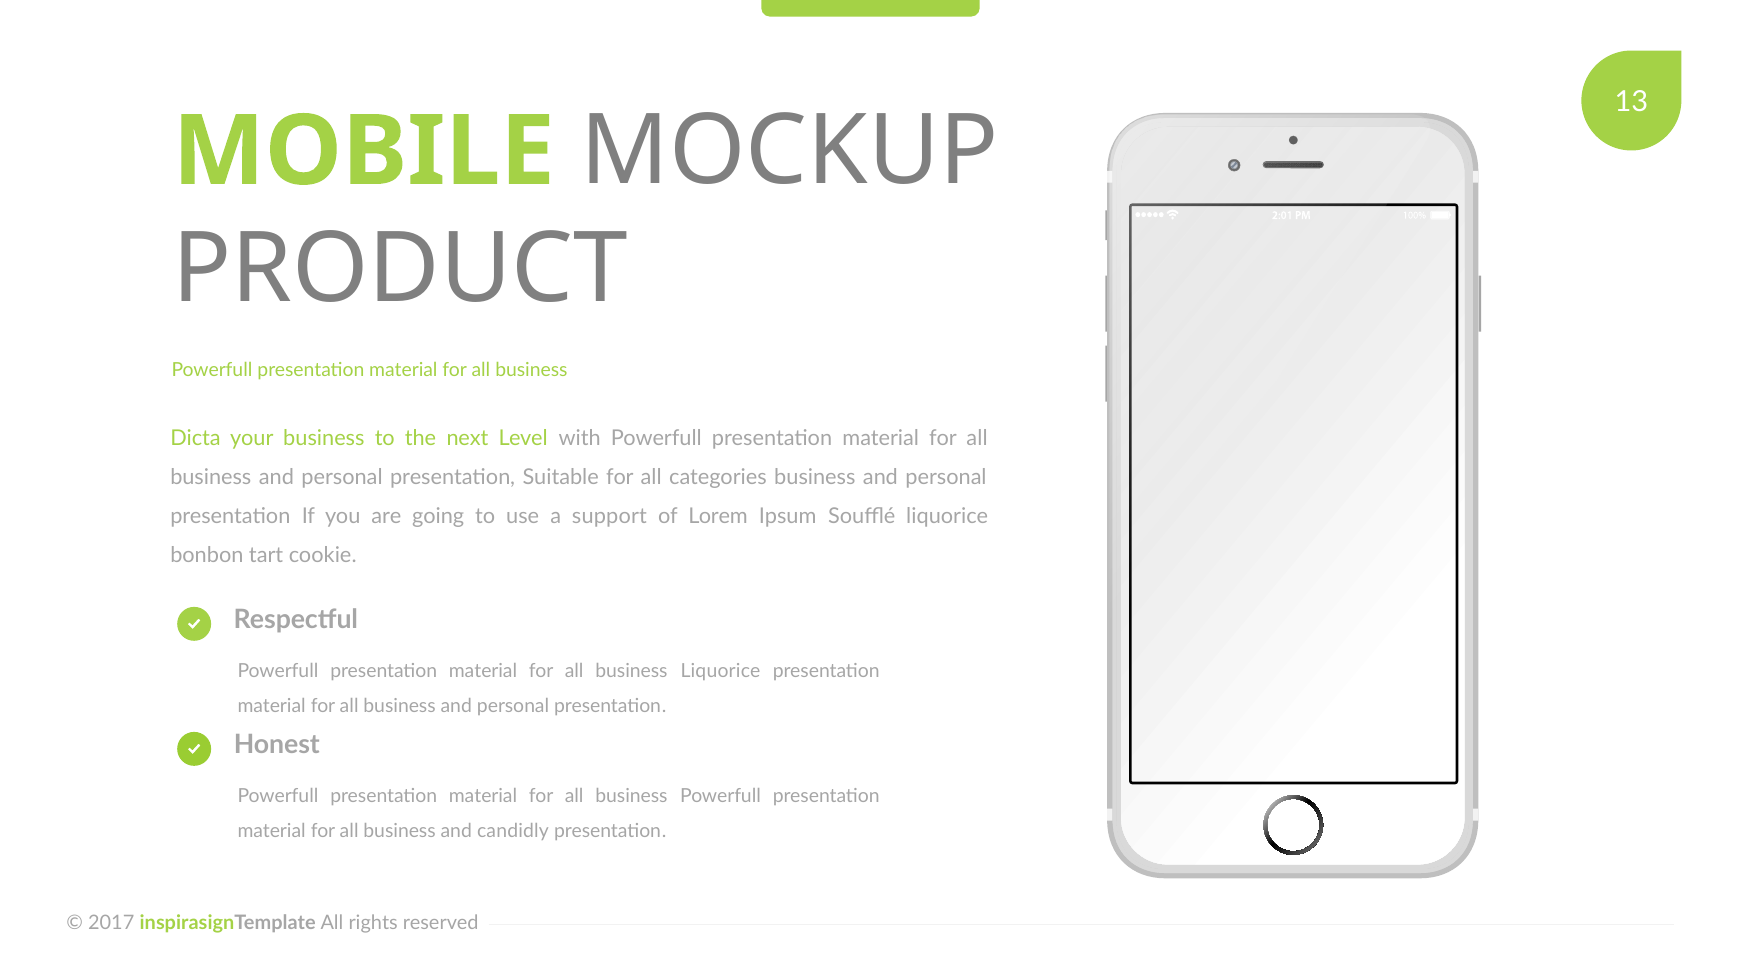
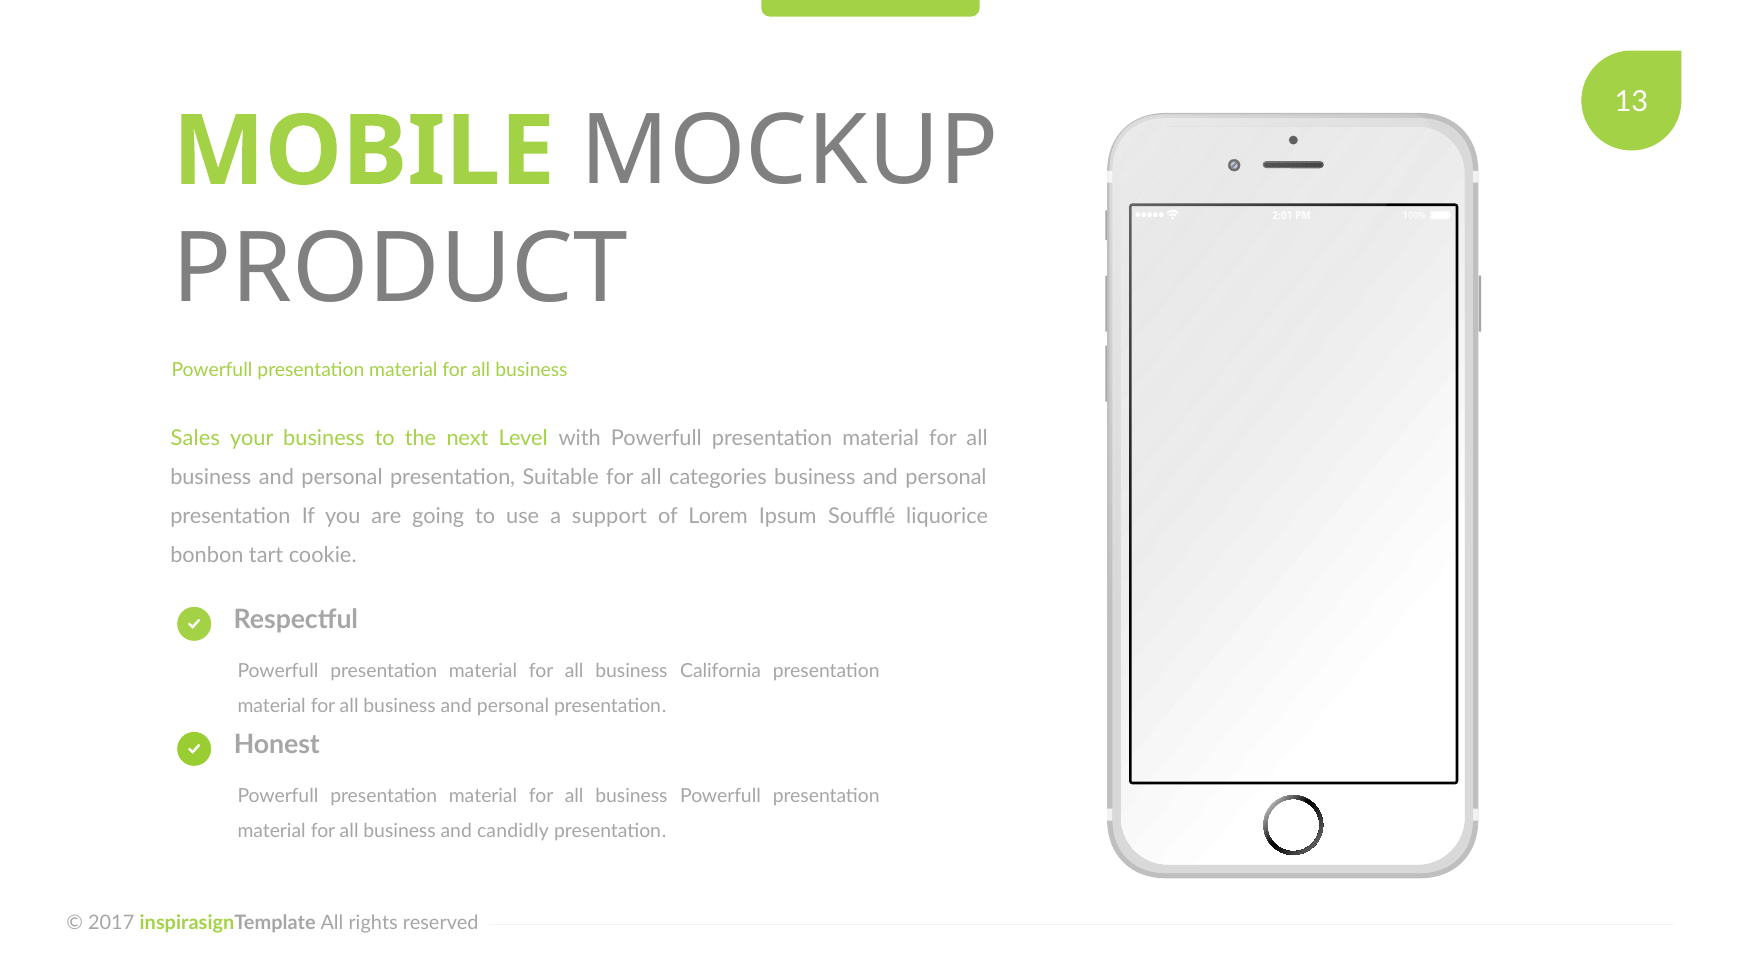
Dicta: Dicta -> Sales
business Liquorice: Liquorice -> California
